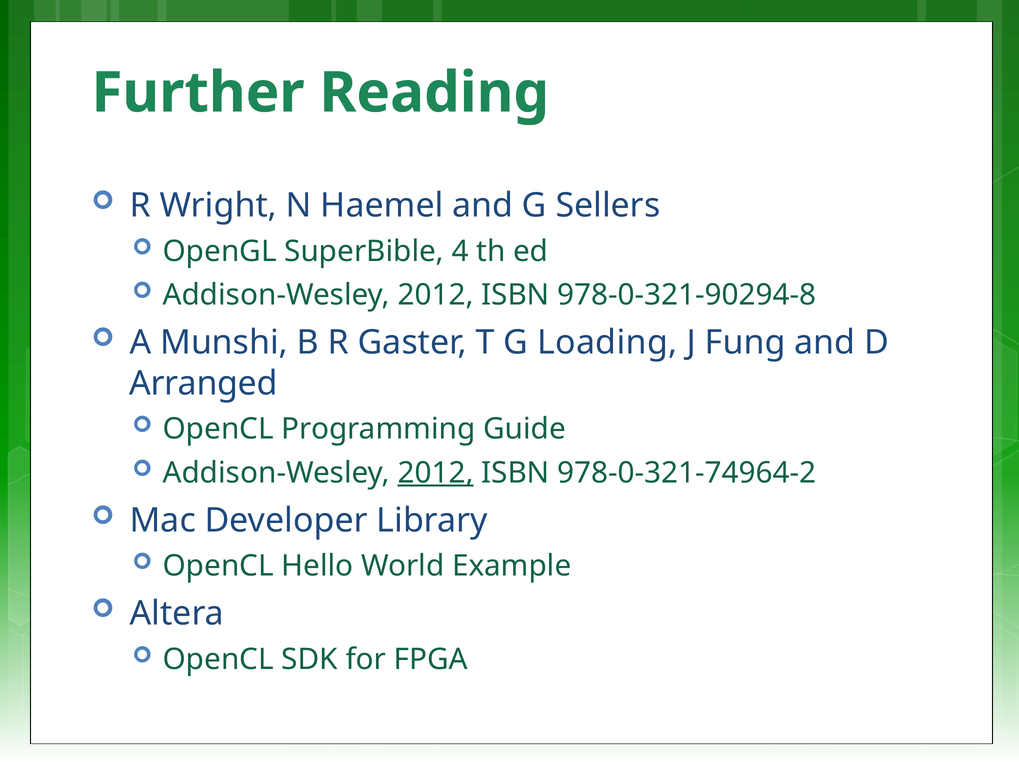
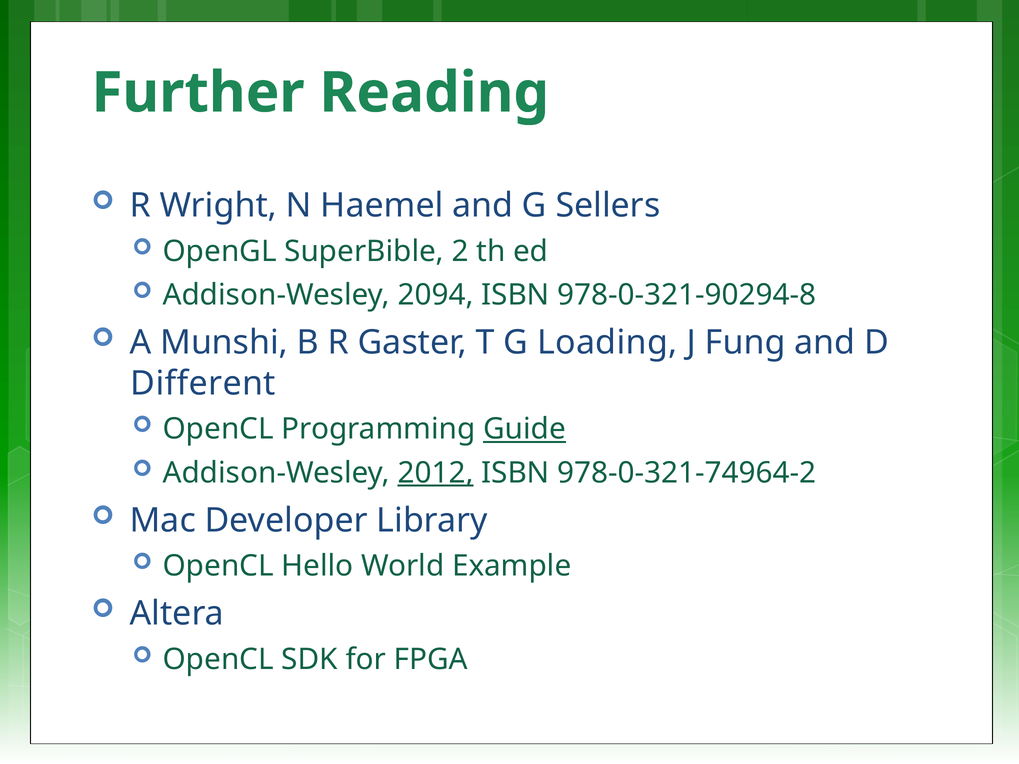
4: 4 -> 2
2012 at (436, 295): 2012 -> 2094
Arranged: Arranged -> Different
Guide underline: none -> present
